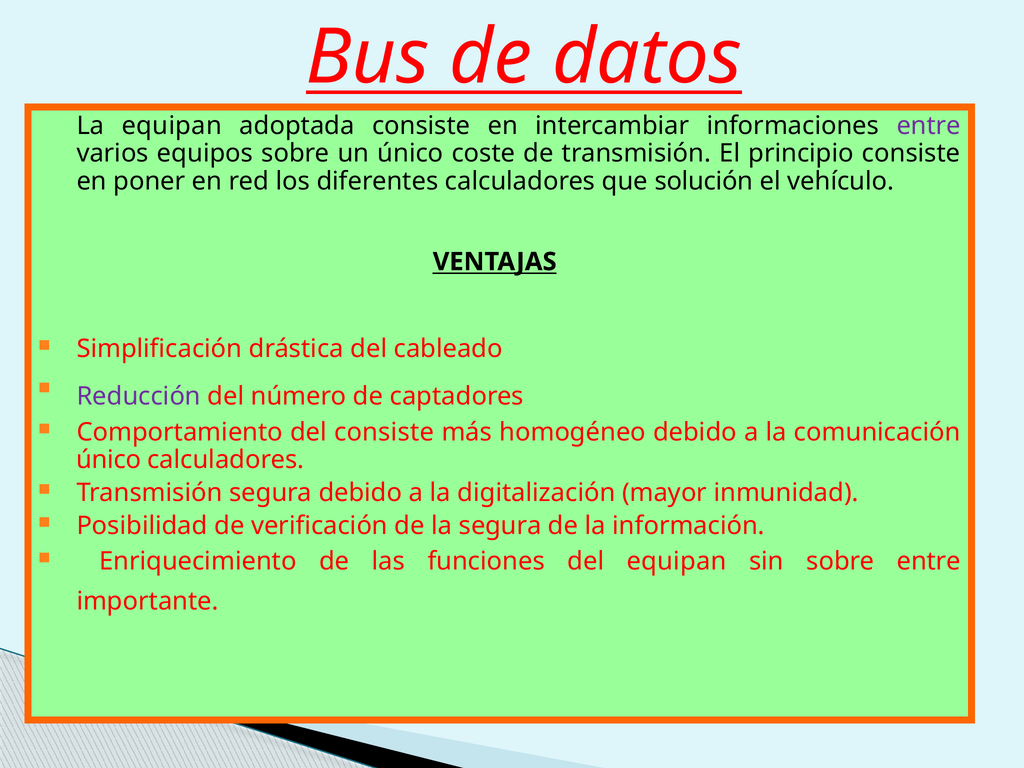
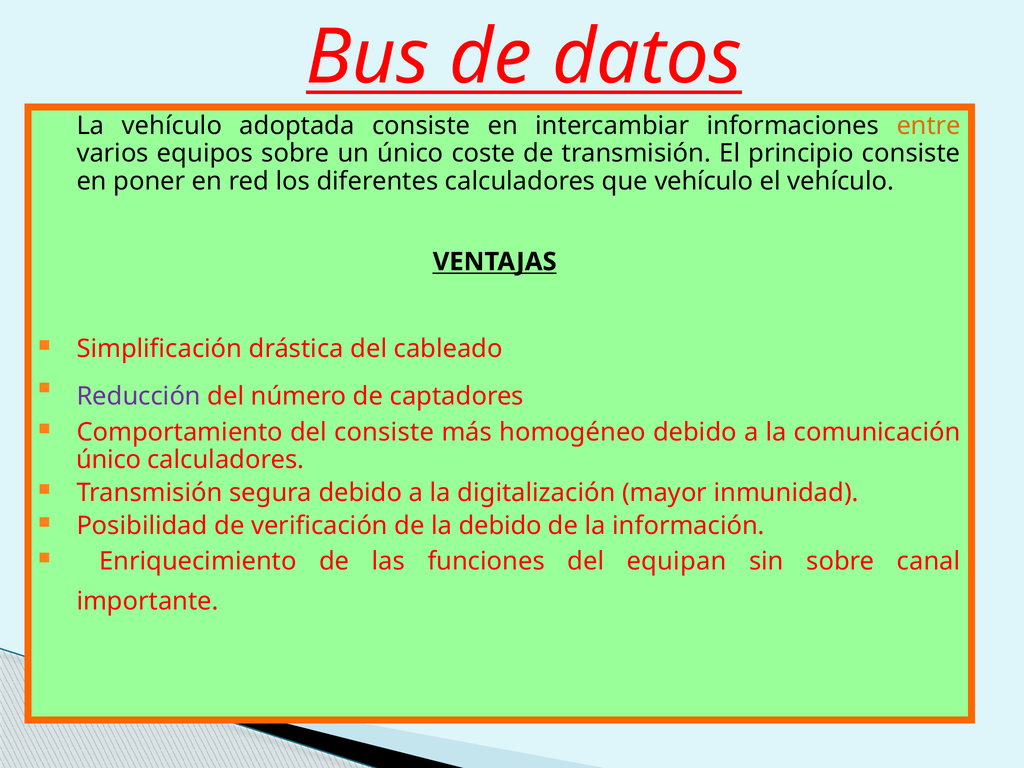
La equipan: equipan -> vehículo
entre at (929, 126) colour: purple -> orange
que solución: solución -> vehículo
la segura: segura -> debido
sobre entre: entre -> canal
